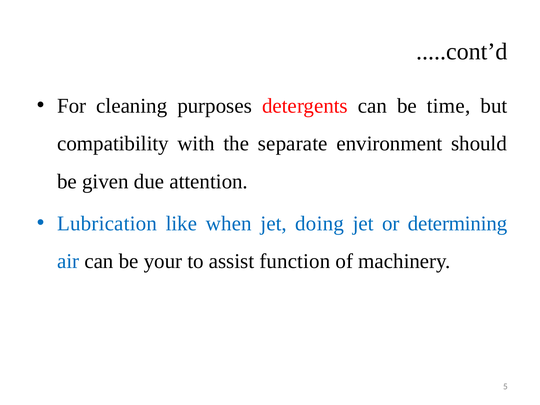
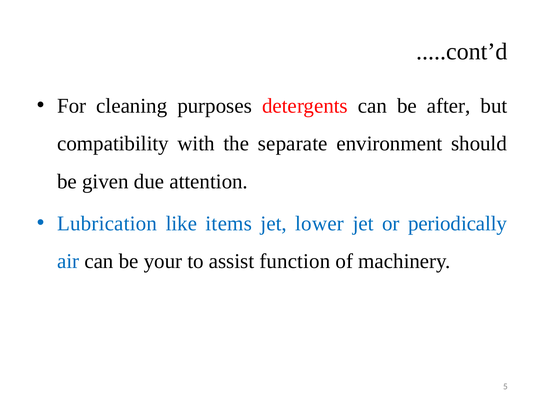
time: time -> after
when: when -> items
doing: doing -> lower
determining: determining -> periodically
